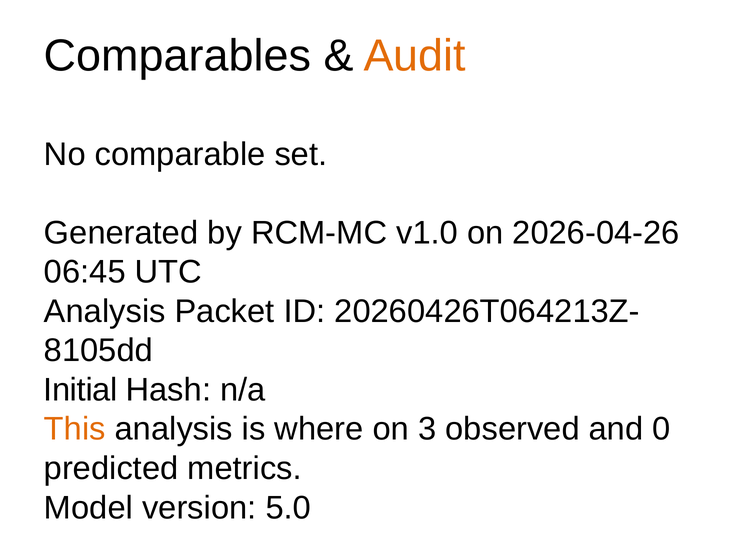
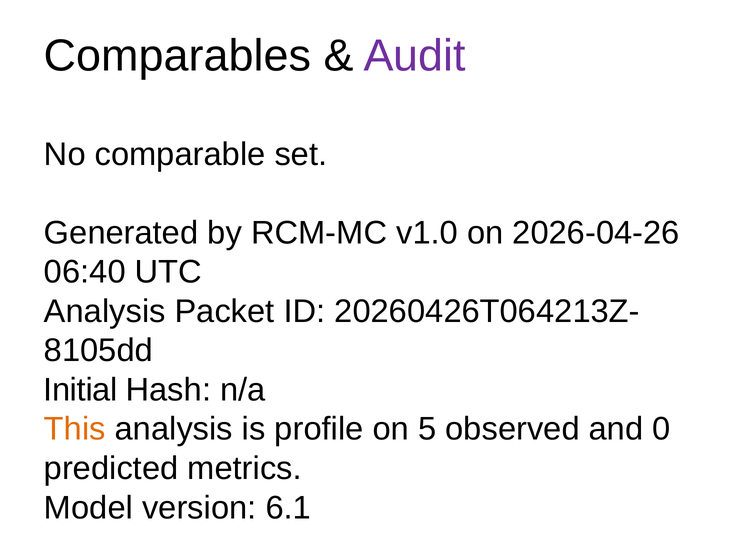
Audit colour: orange -> purple
06:45: 06:45 -> 06:40
where: where -> profile
3: 3 -> 5
5.0: 5.0 -> 6.1
